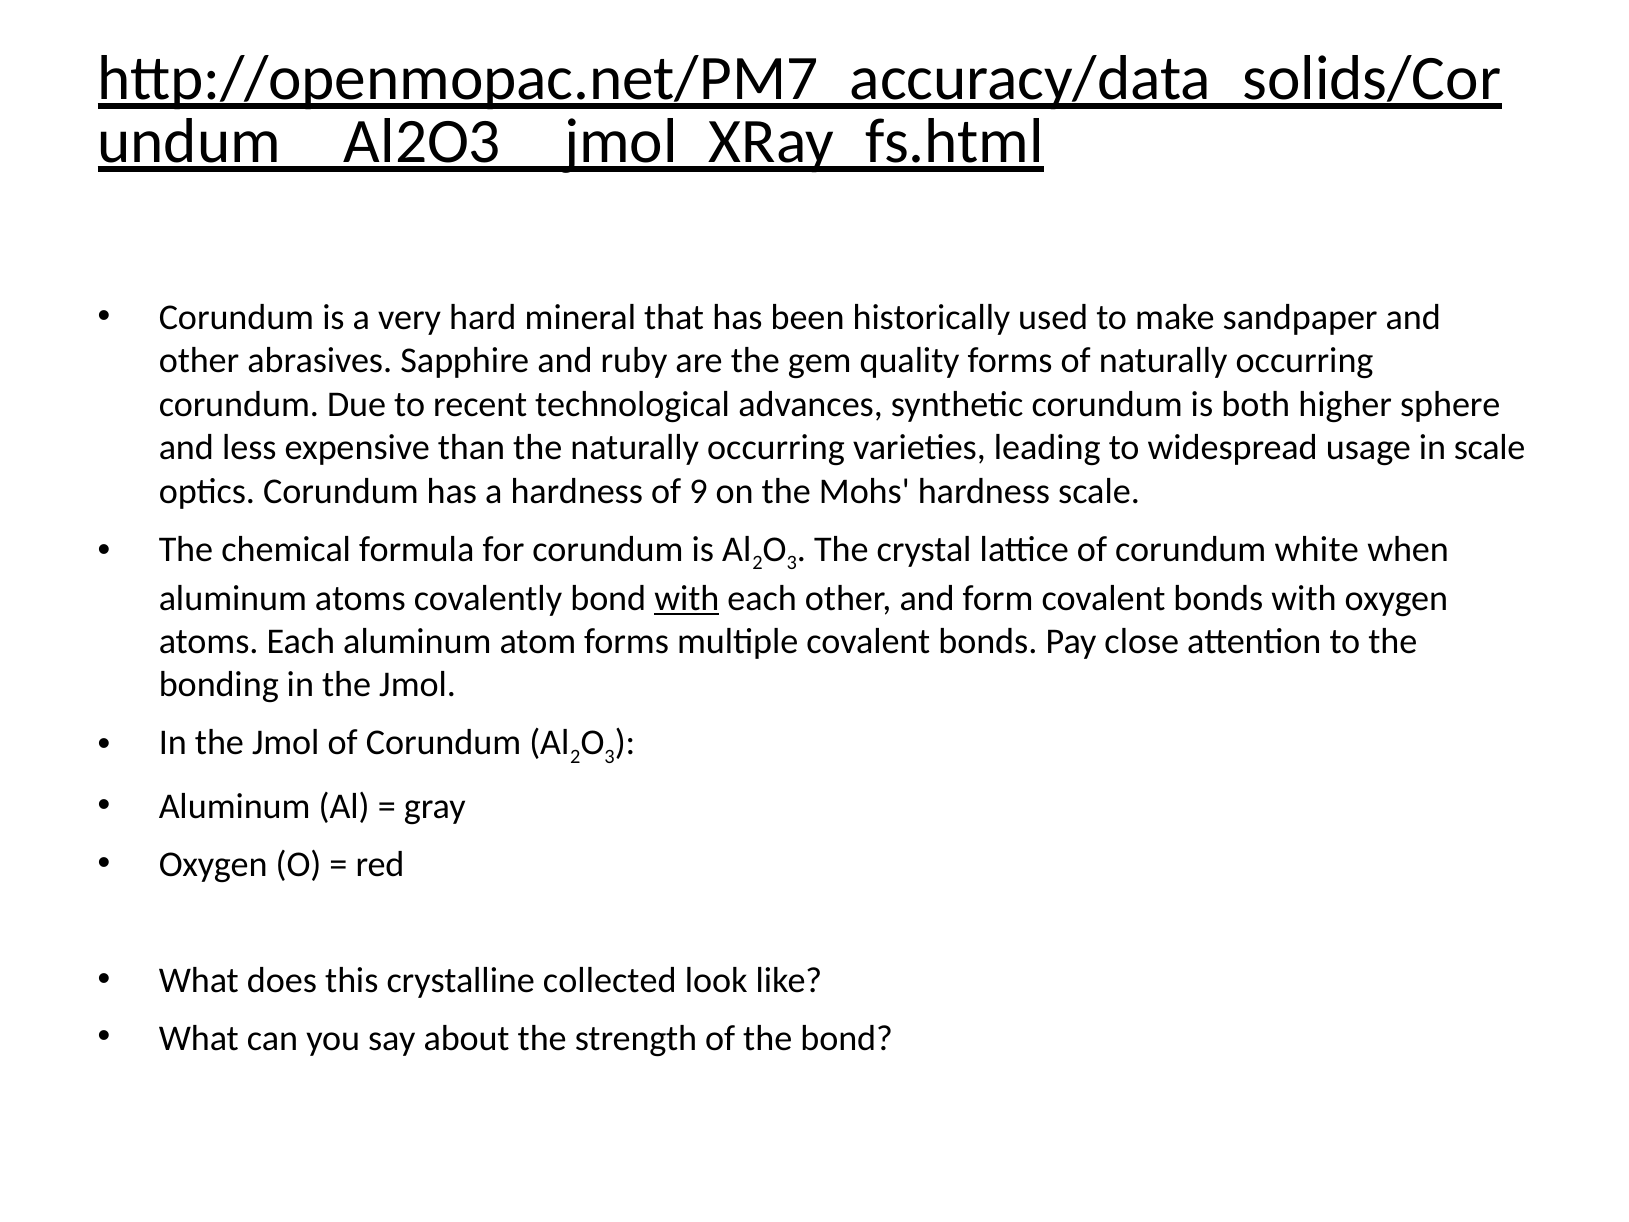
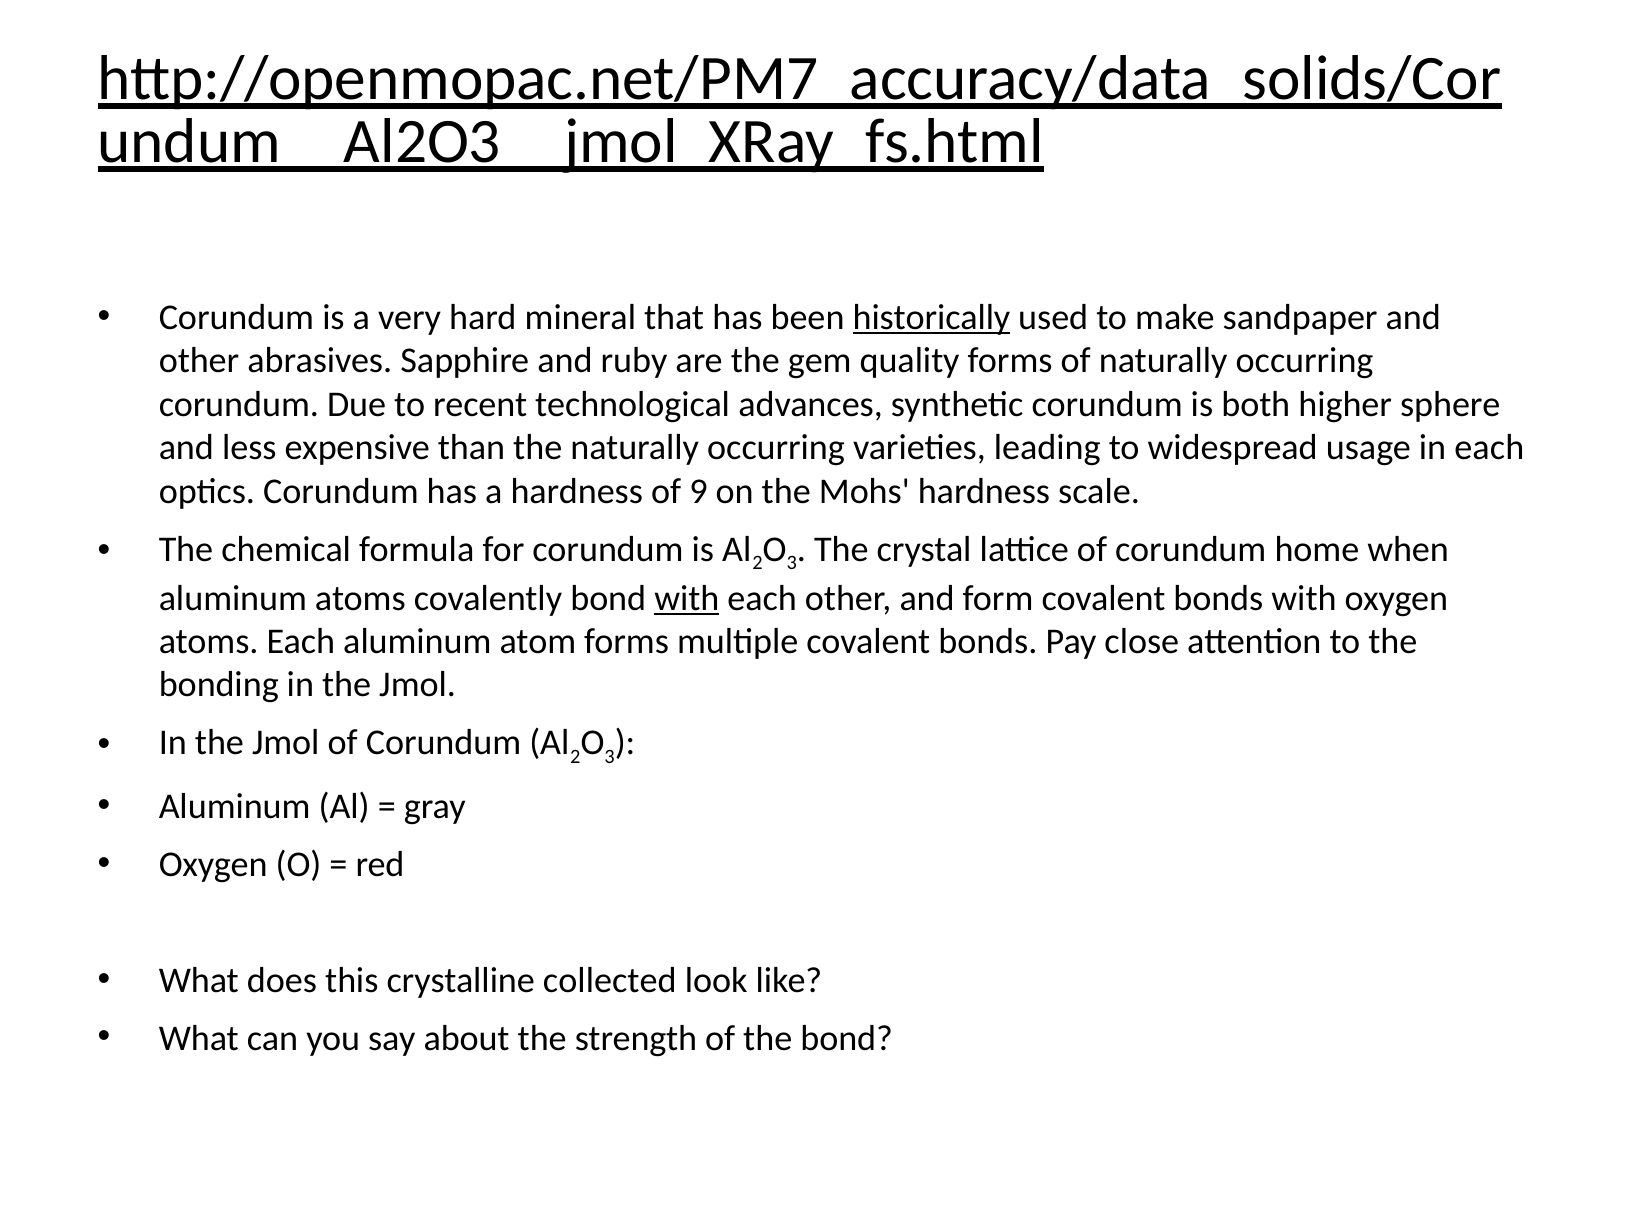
historically underline: none -> present
in scale: scale -> each
white: white -> home
